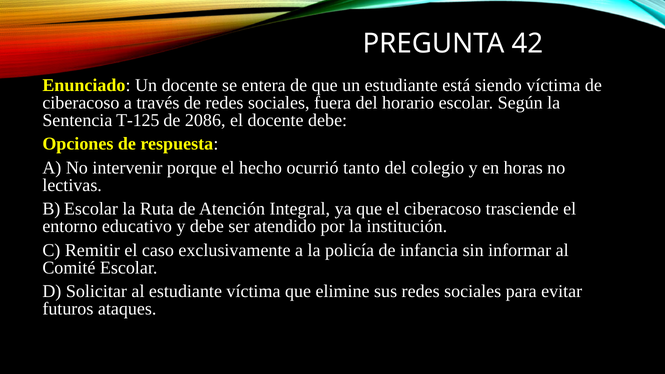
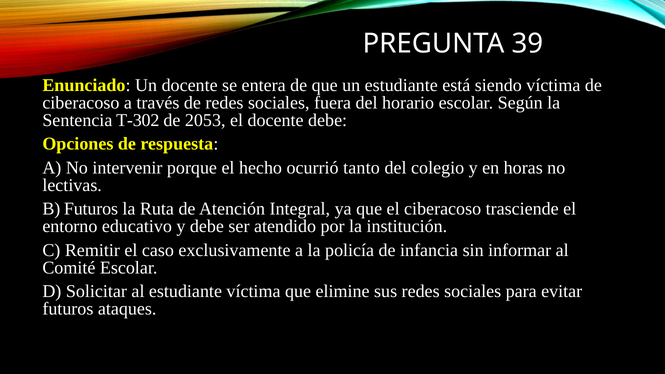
42: 42 -> 39
T-125: T-125 -> T-302
2086: 2086 -> 2053
B Escolar: Escolar -> Futuros
